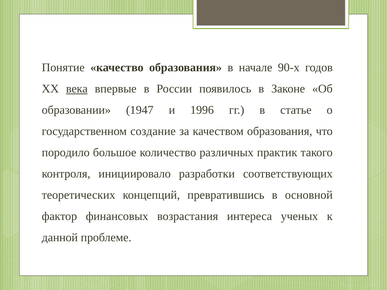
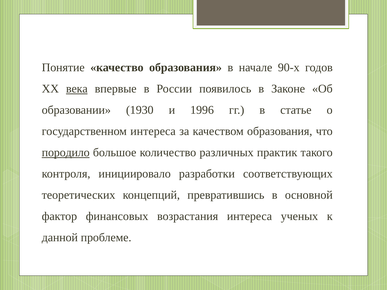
1947: 1947 -> 1930
государственном создание: создание -> интереса
породило underline: none -> present
